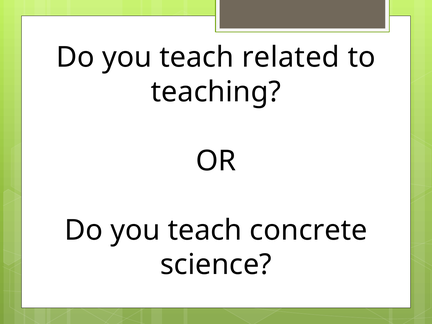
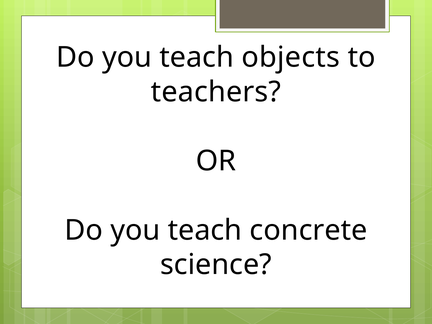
related: related -> objects
teaching: teaching -> teachers
